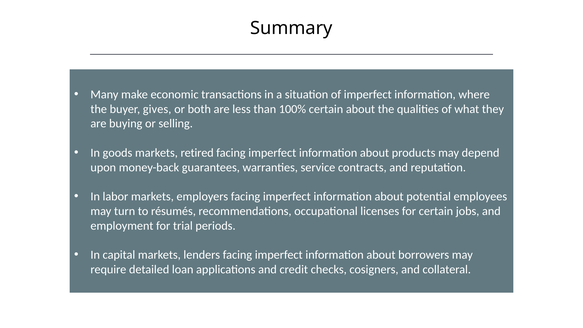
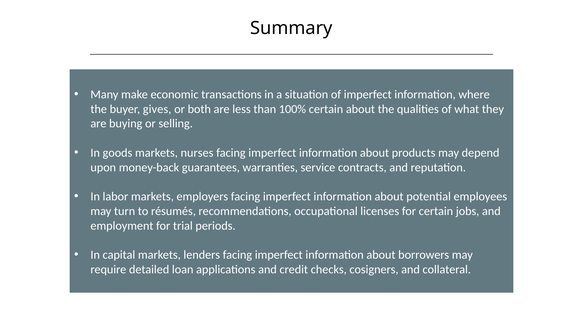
retired: retired -> nurses
